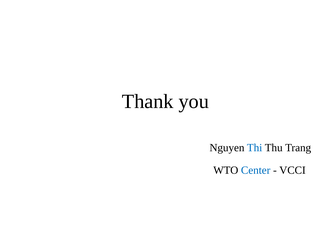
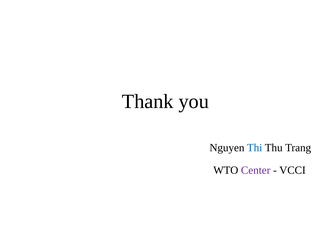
Center colour: blue -> purple
